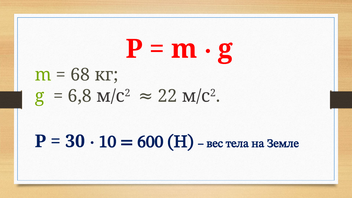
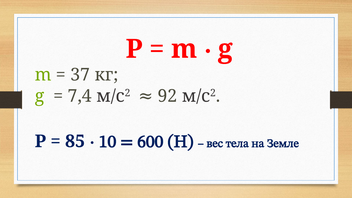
68: 68 -> 37
6,8: 6,8 -> 7,4
22: 22 -> 92
30: 30 -> 85
